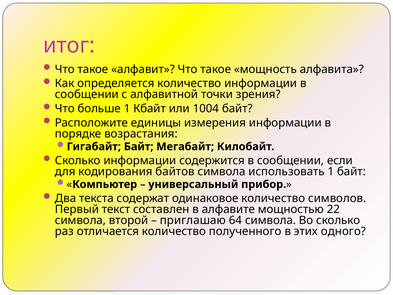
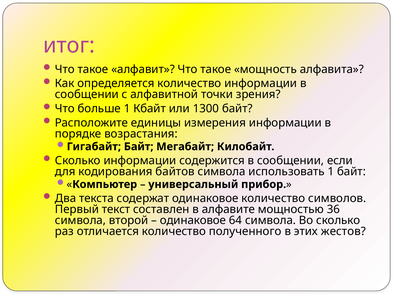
1004: 1004 -> 1300
22: 22 -> 36
приглашаю at (193, 220): приглашаю -> одинаковое
одного: одного -> жестов
